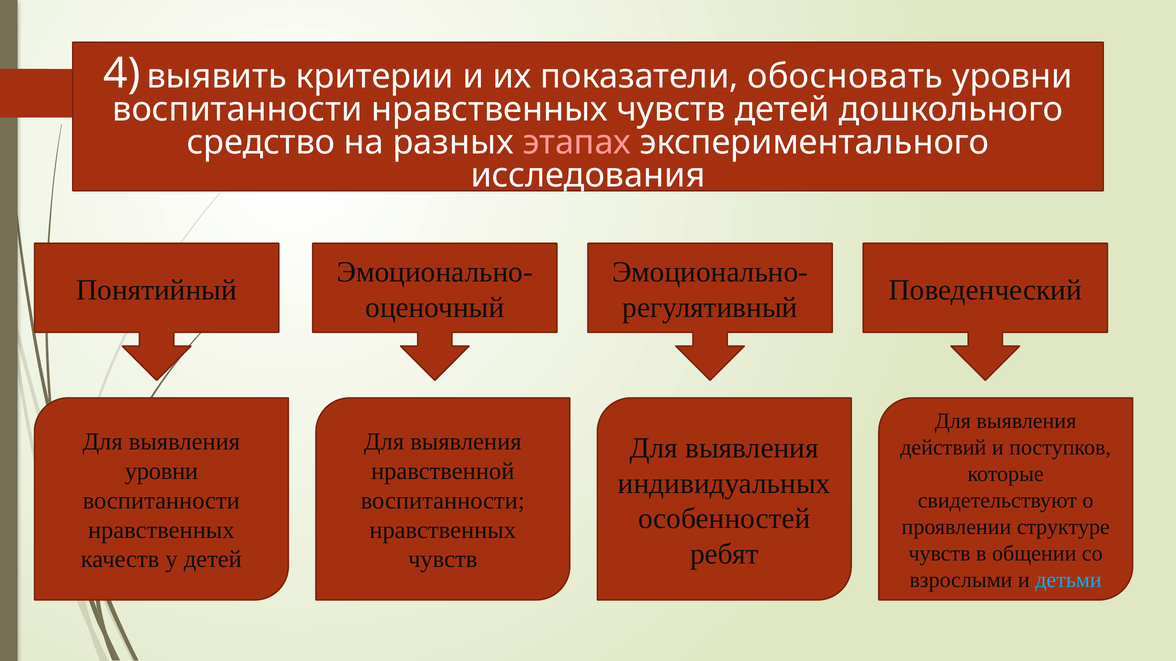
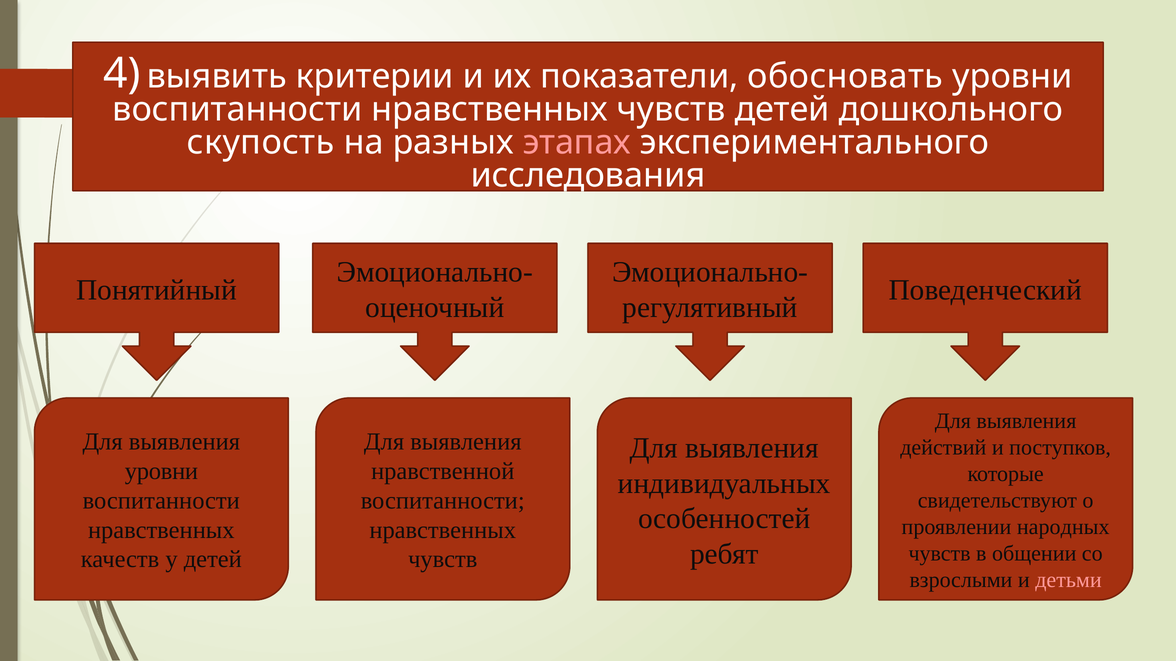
средство: средство -> скупость
структуре: структуре -> народных
детьми colour: light blue -> pink
